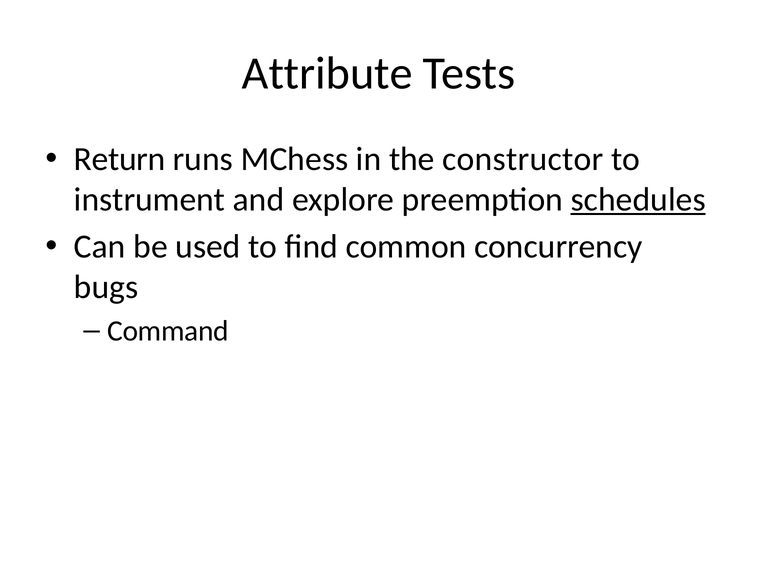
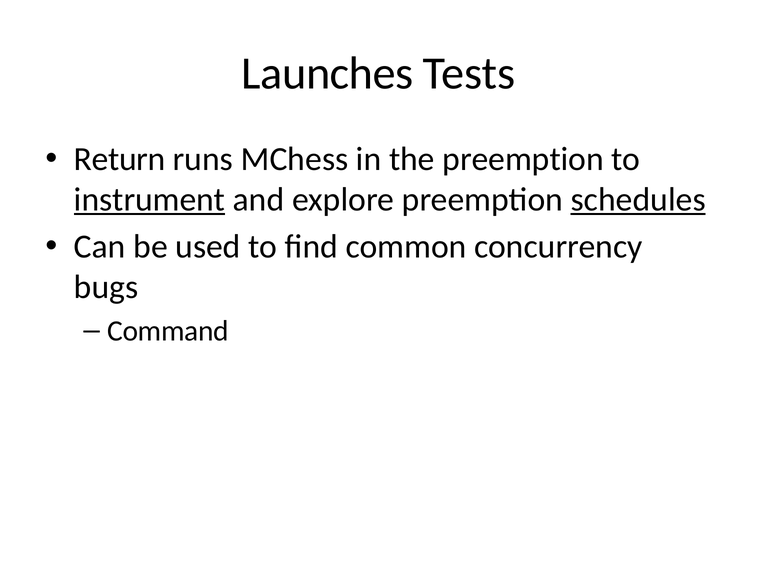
Attribute: Attribute -> Launches
the constructor: constructor -> preemption
instrument underline: none -> present
